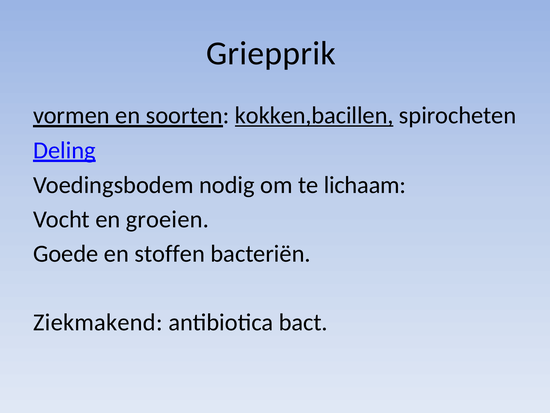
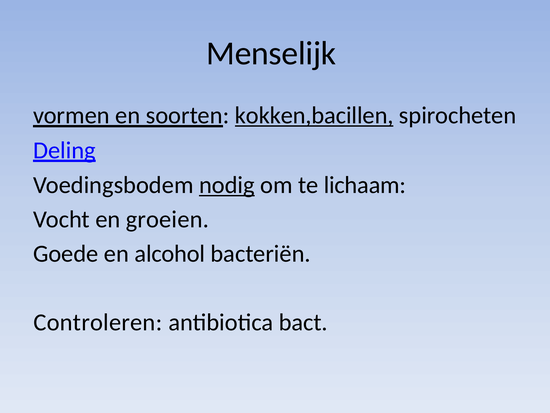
Griepprik: Griepprik -> Menselijk
nodig underline: none -> present
stoffen: stoffen -> alcohol
Ziekmakend: Ziekmakend -> Controleren
